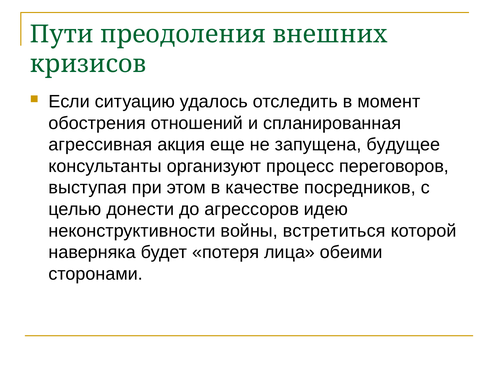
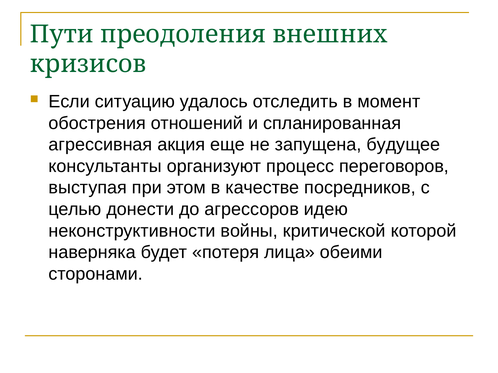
встретиться: встретиться -> критической
